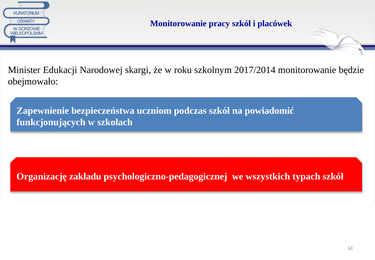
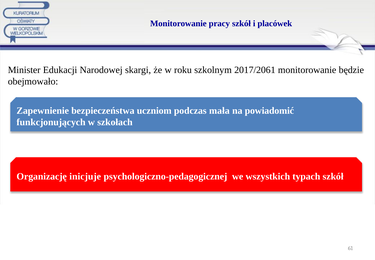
2017/2014: 2017/2014 -> 2017/2061
podczas szkół: szkół -> mała
zakładu: zakładu -> inicjuje
